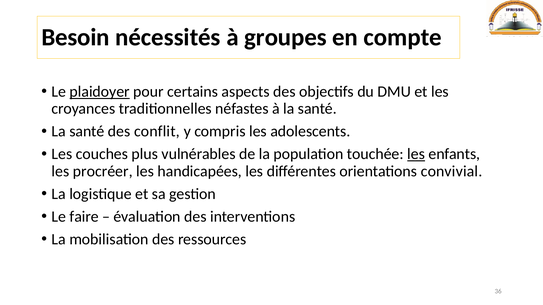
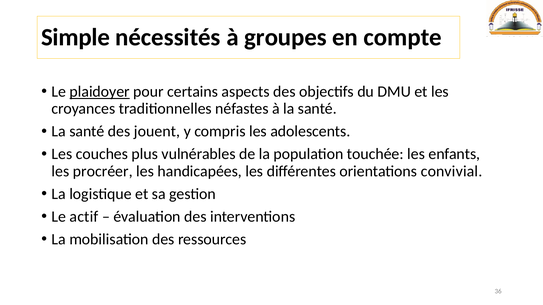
Besoin: Besoin -> Simple
conflit: conflit -> jouent
les at (416, 154) underline: present -> none
faire: faire -> actif
